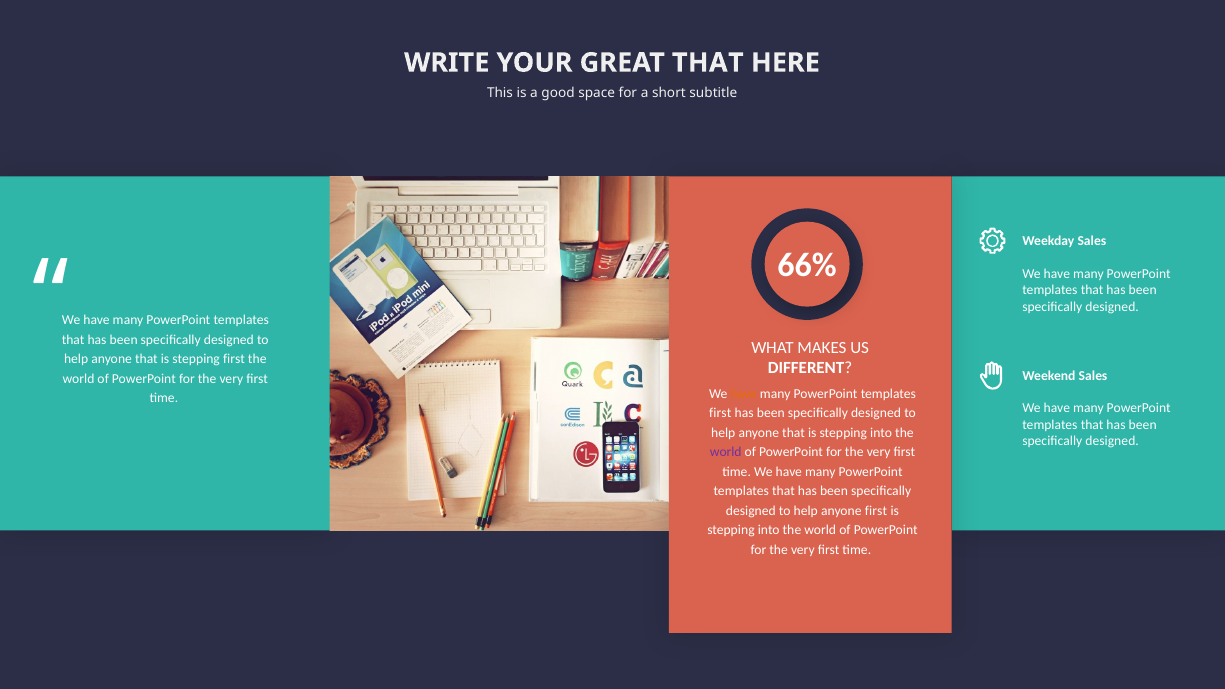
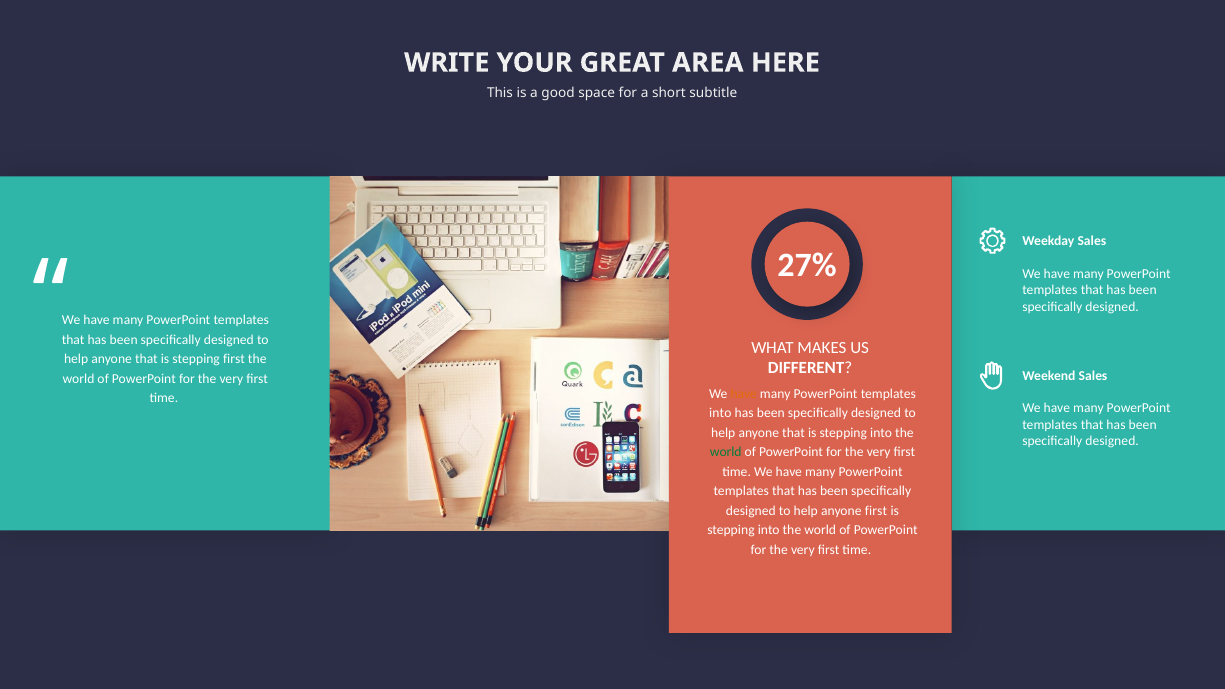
GREAT THAT: THAT -> AREA
66%: 66% -> 27%
first at (720, 413): first -> into
world at (726, 452) colour: purple -> green
